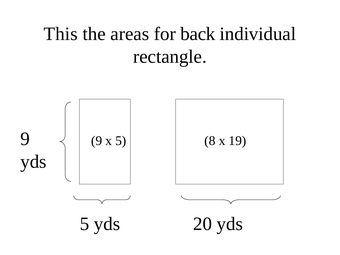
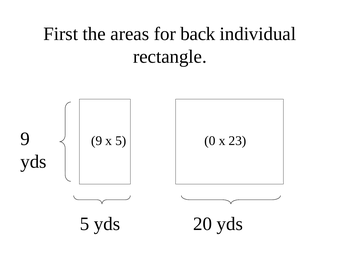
This: This -> First
8: 8 -> 0
19: 19 -> 23
